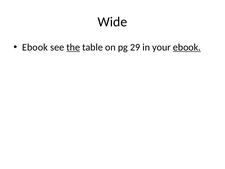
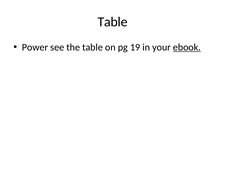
Wide at (112, 22): Wide -> Table
Ebook at (35, 47): Ebook -> Power
the underline: present -> none
29: 29 -> 19
